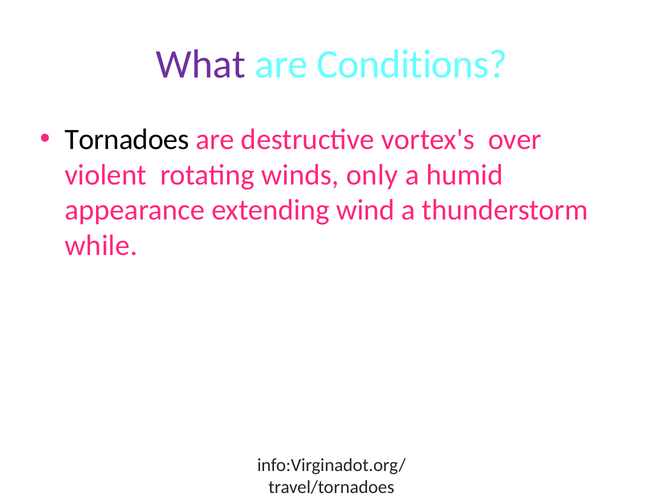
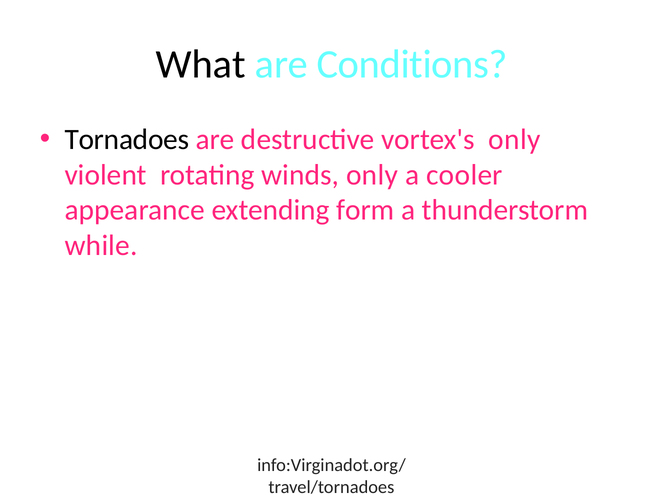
What colour: purple -> black
vortex's over: over -> only
humid: humid -> cooler
wind: wind -> form
